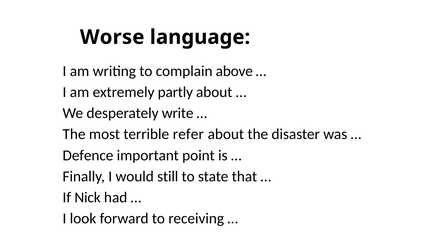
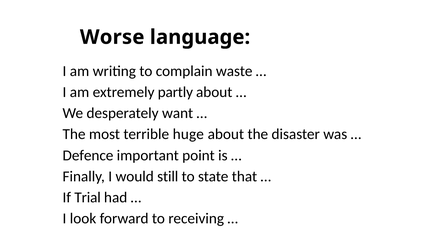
above: above -> waste
write: write -> want
refer: refer -> huge
Nick: Nick -> Trial
